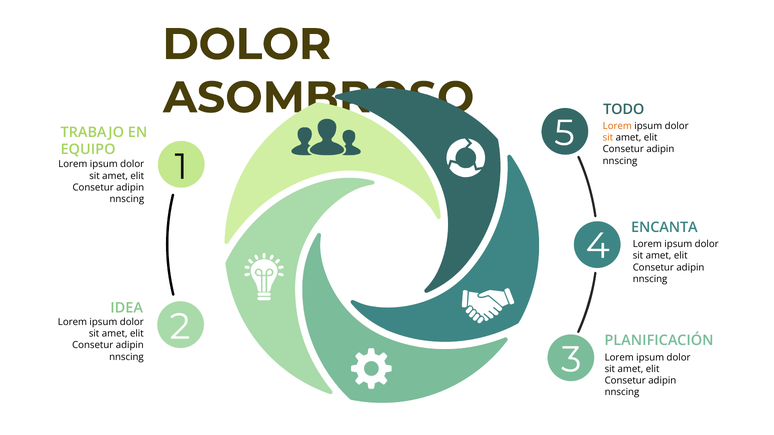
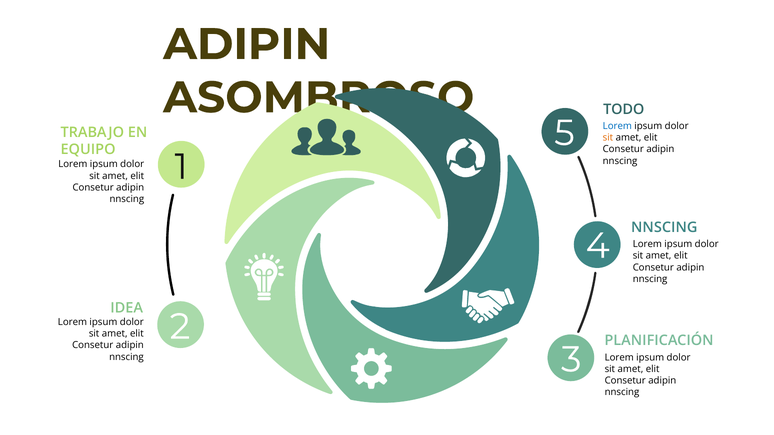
DOLOR at (247, 45): DOLOR -> ADIPIN
Lorem at (617, 126) colour: orange -> blue
ENCANTA at (664, 228): ENCANTA -> NNSCING
